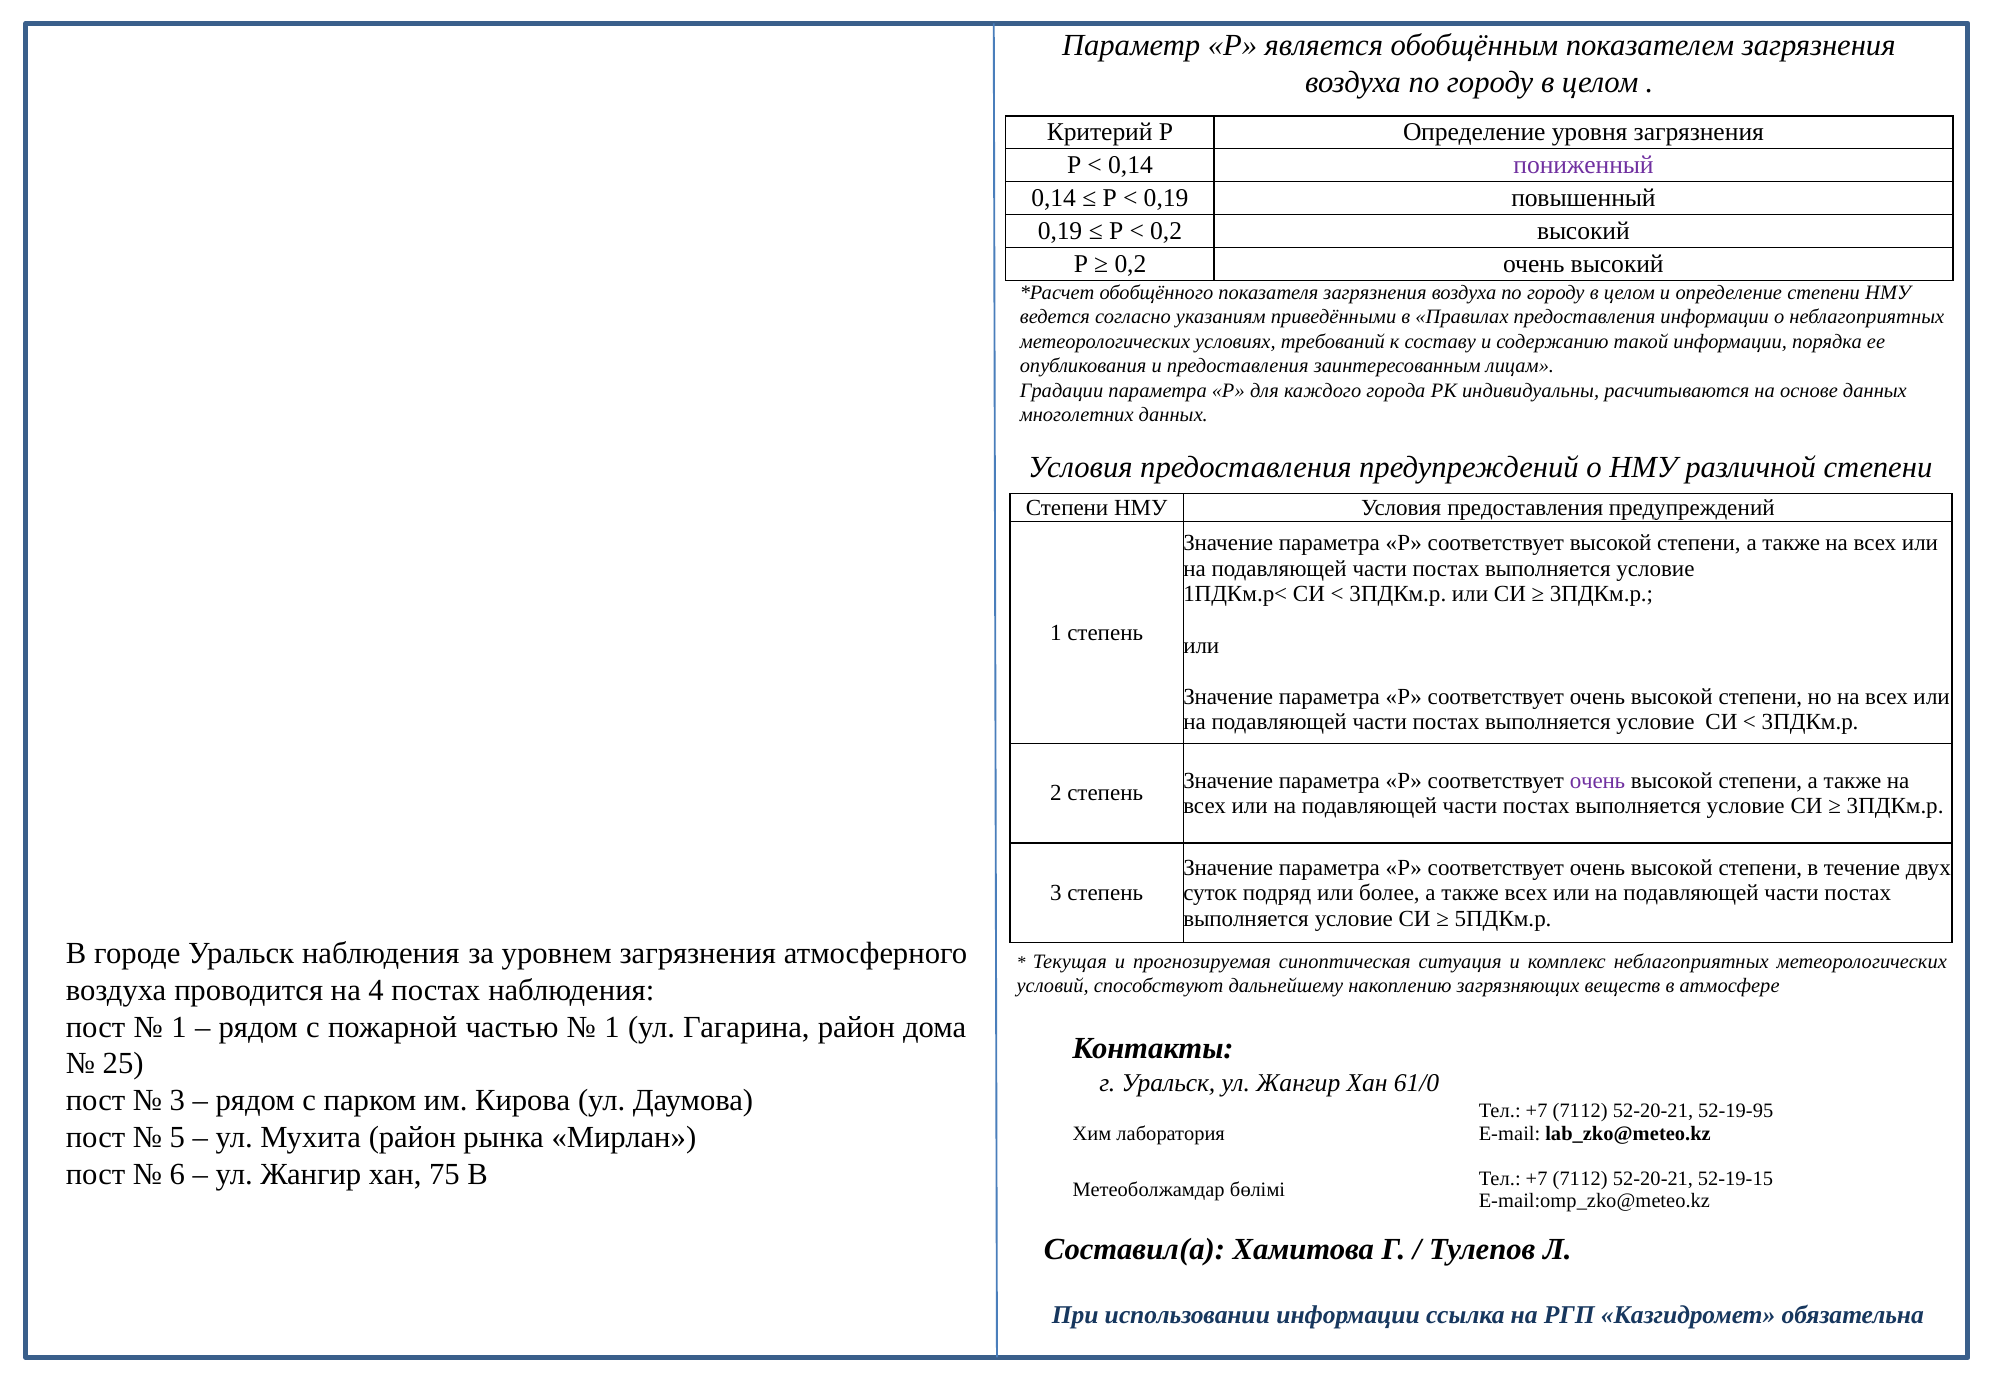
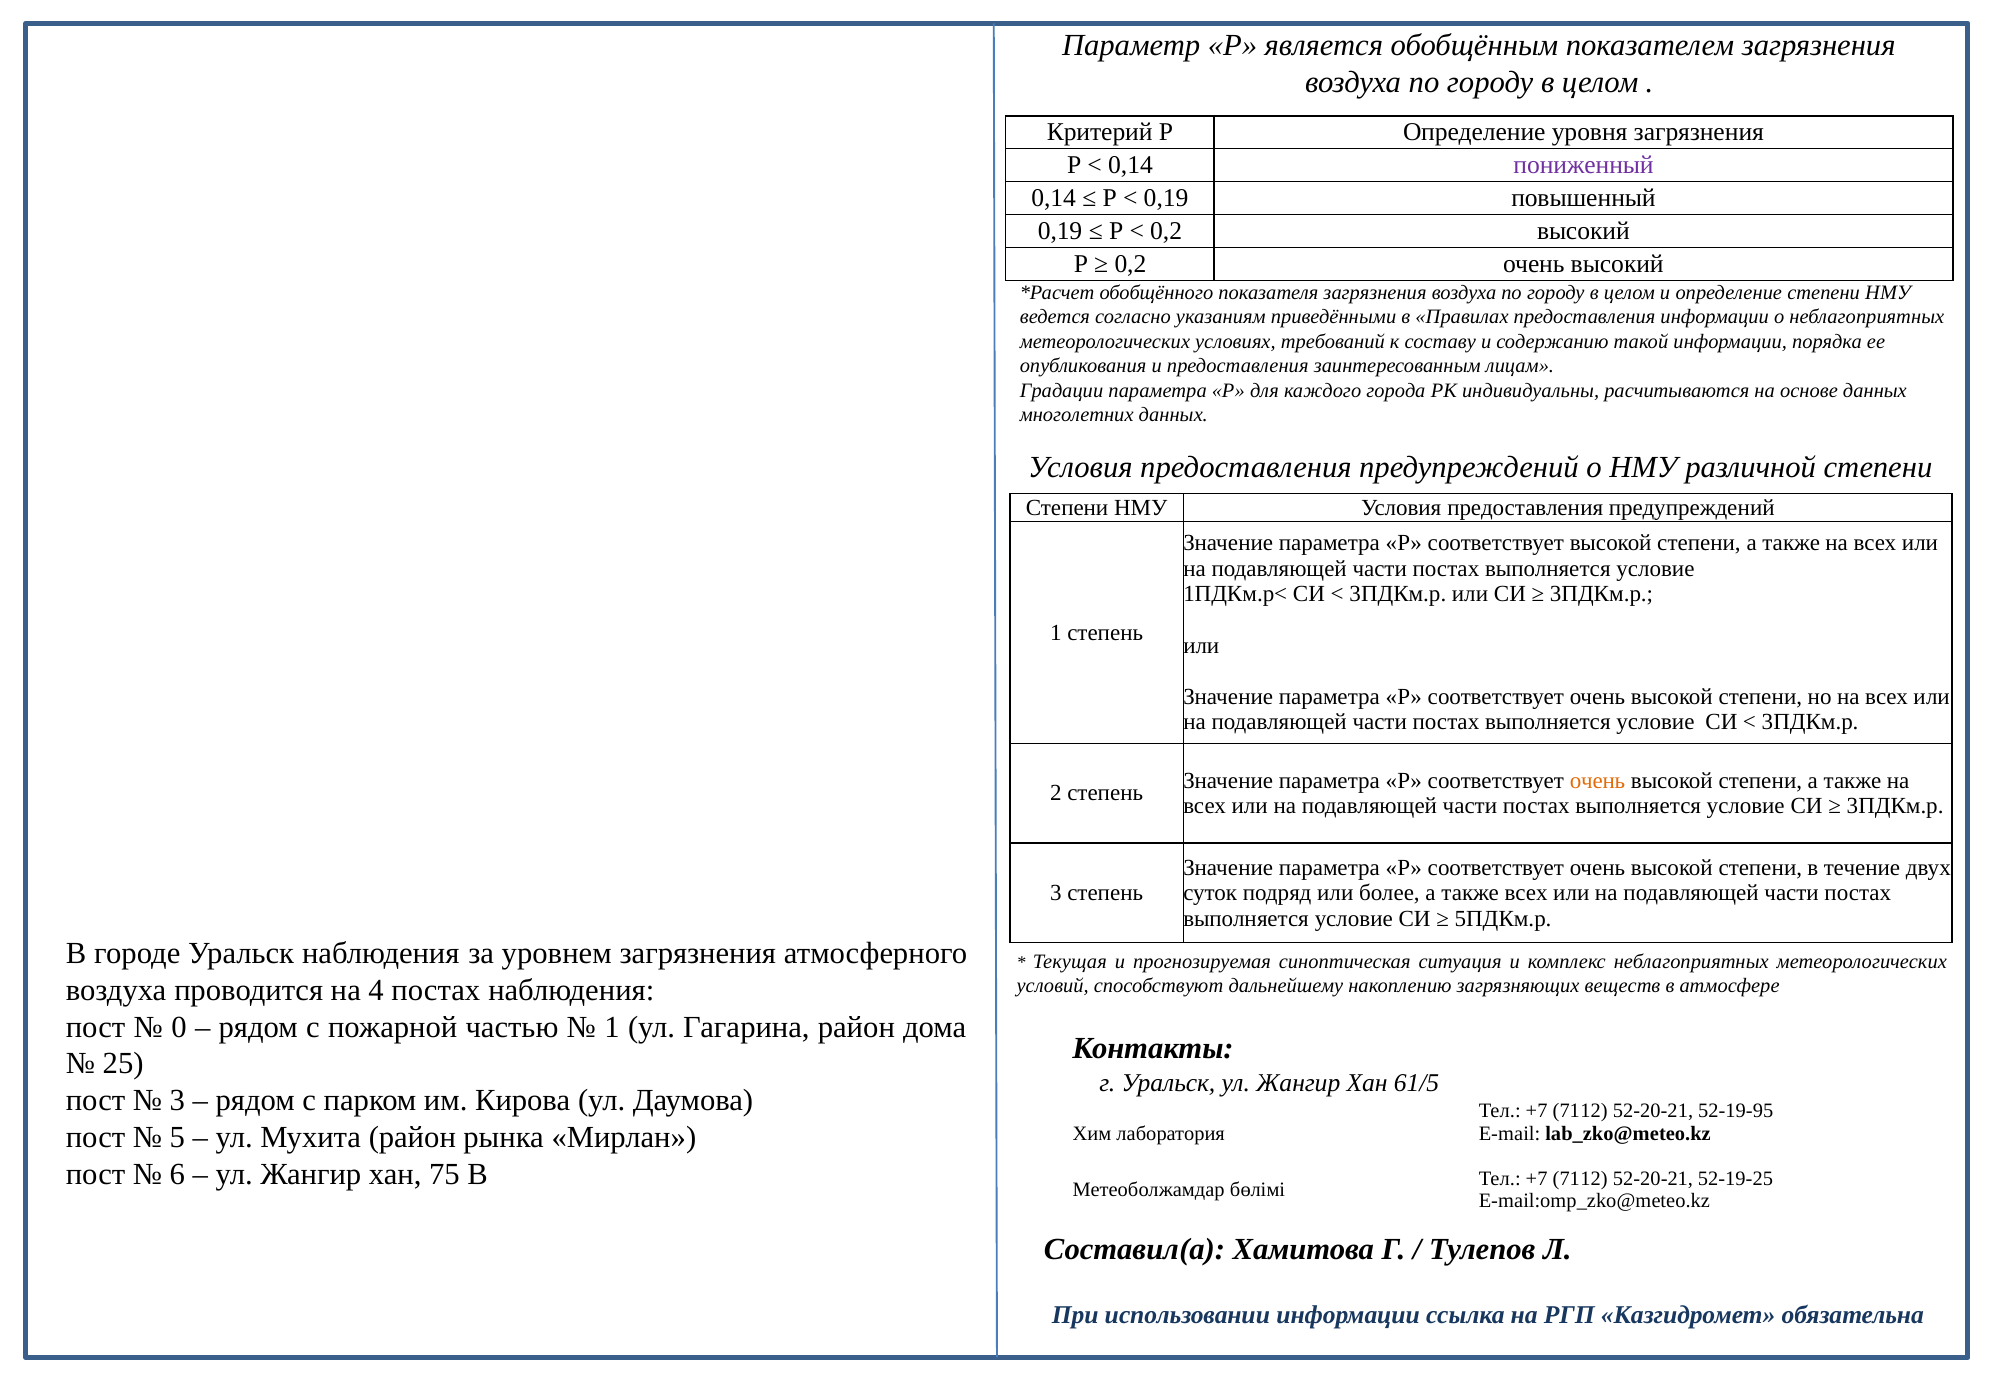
очень at (1597, 780) colour: purple -> orange
1 at (179, 1027): 1 -> 0
61/0: 61/0 -> 61/5
52-19-15: 52-19-15 -> 52-19-25
